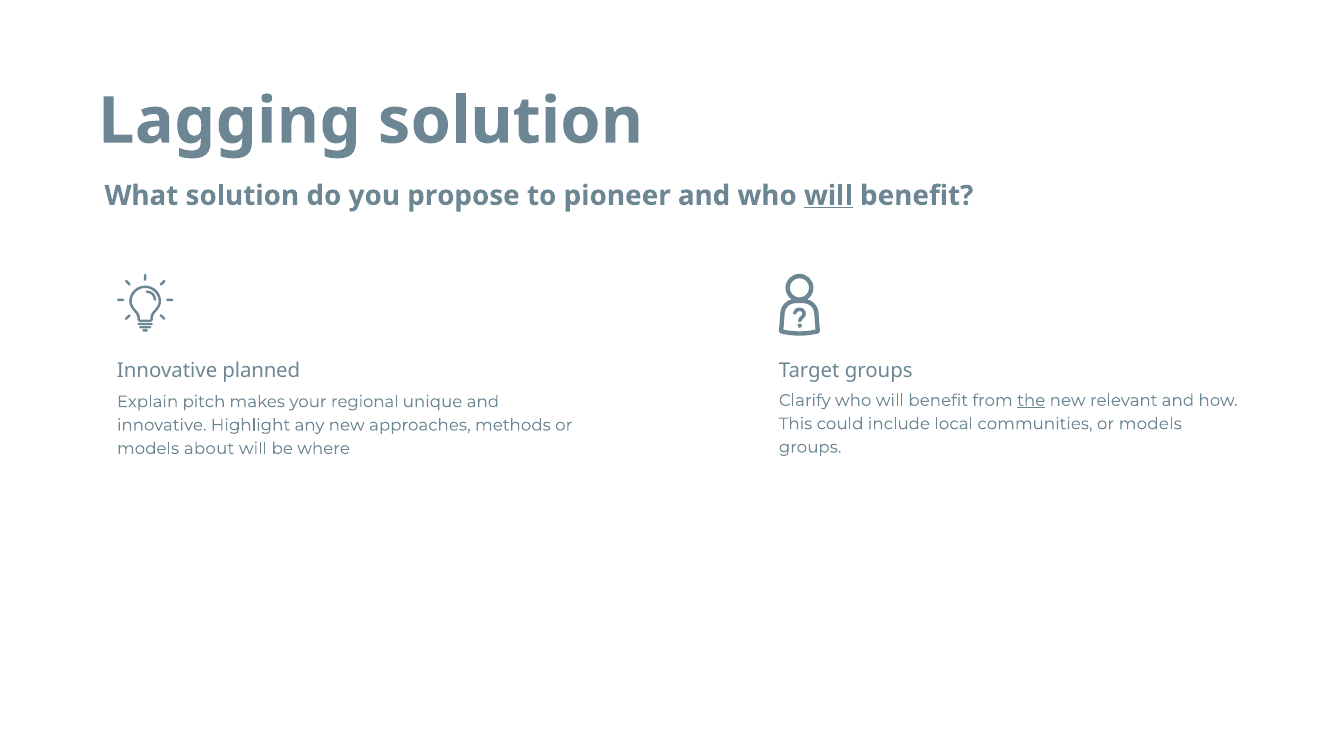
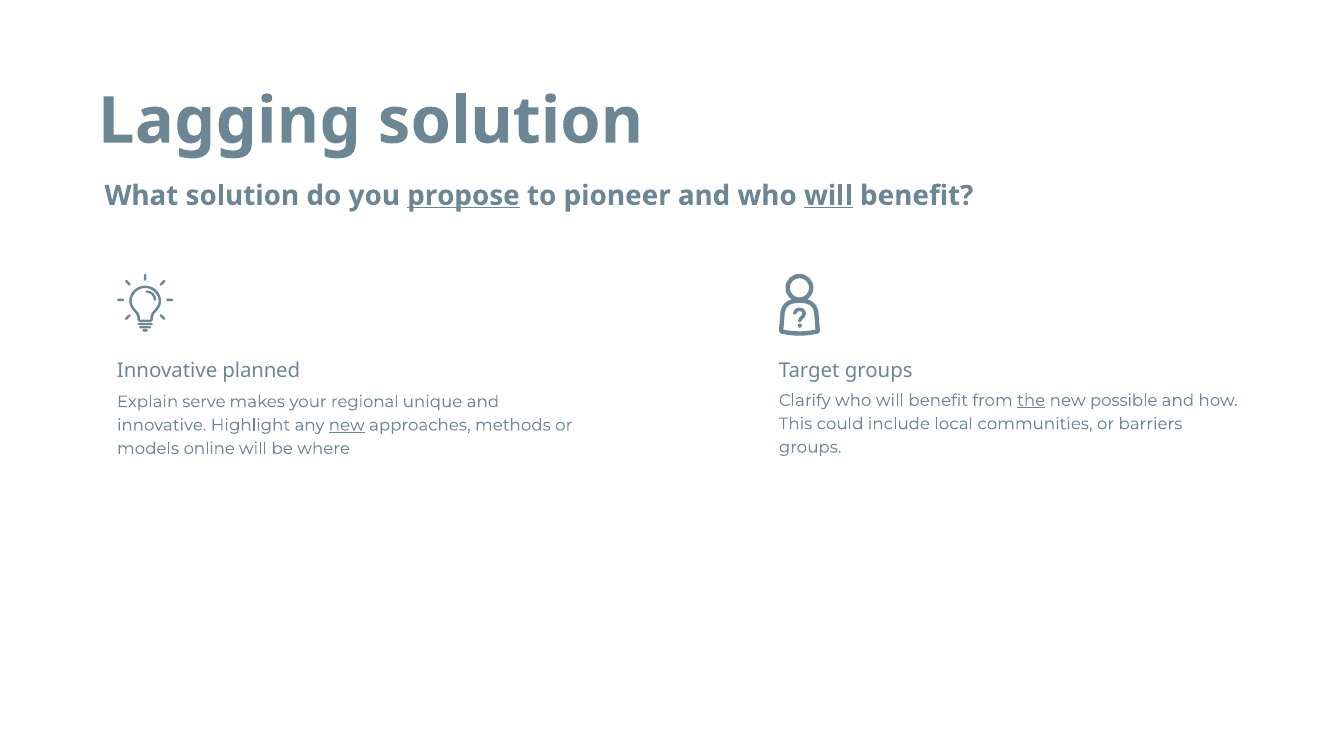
propose underline: none -> present
relevant: relevant -> possible
pitch: pitch -> serve
communities or models: models -> barriers
new at (347, 425) underline: none -> present
about: about -> online
